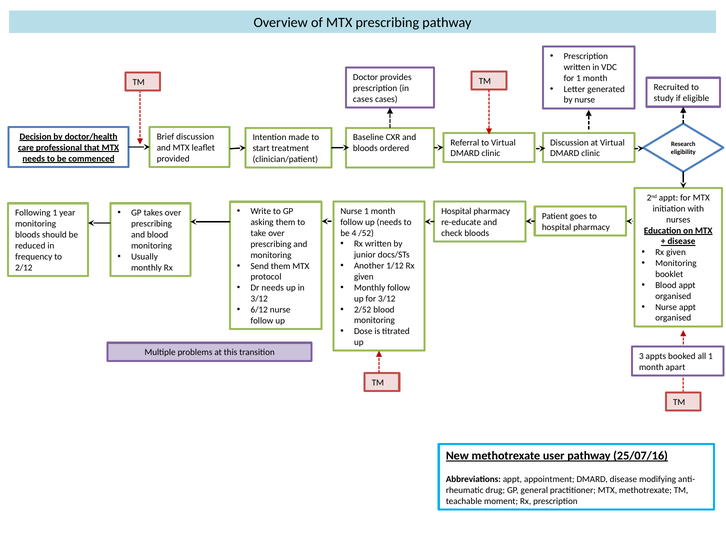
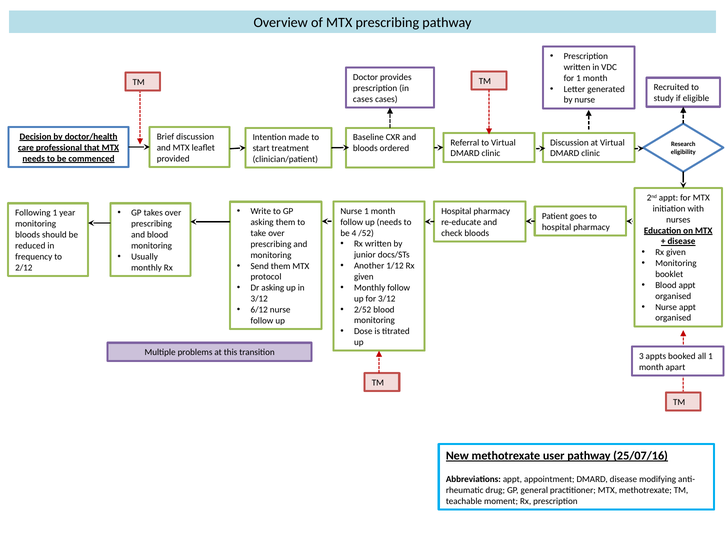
Dr needs: needs -> asking
